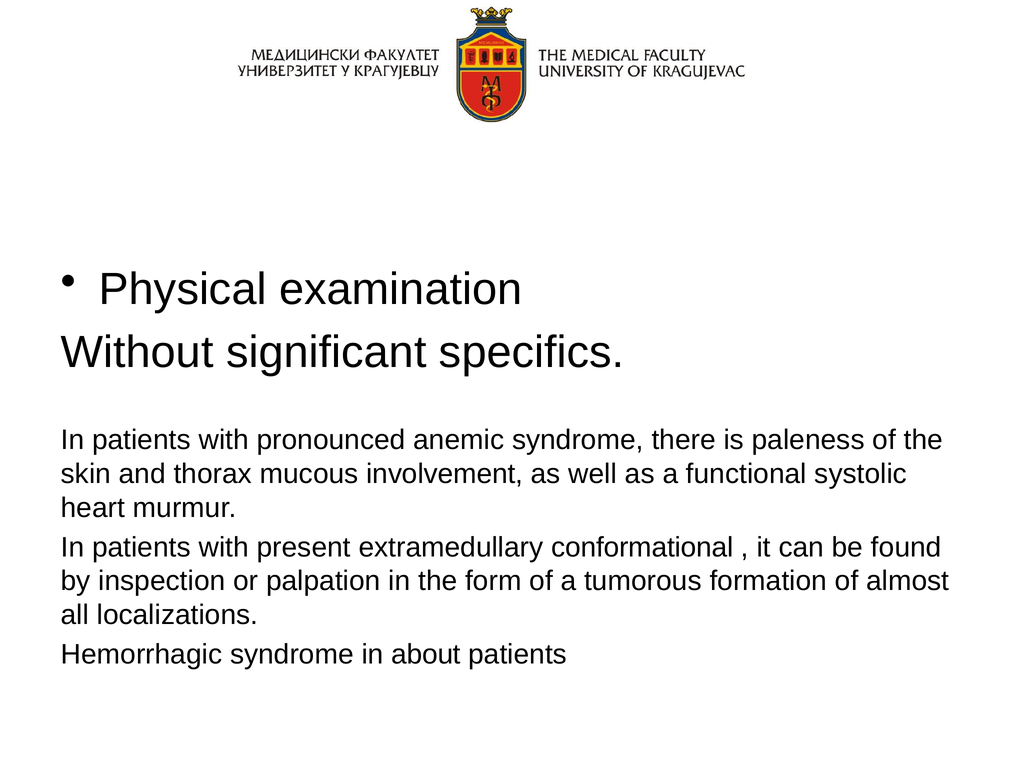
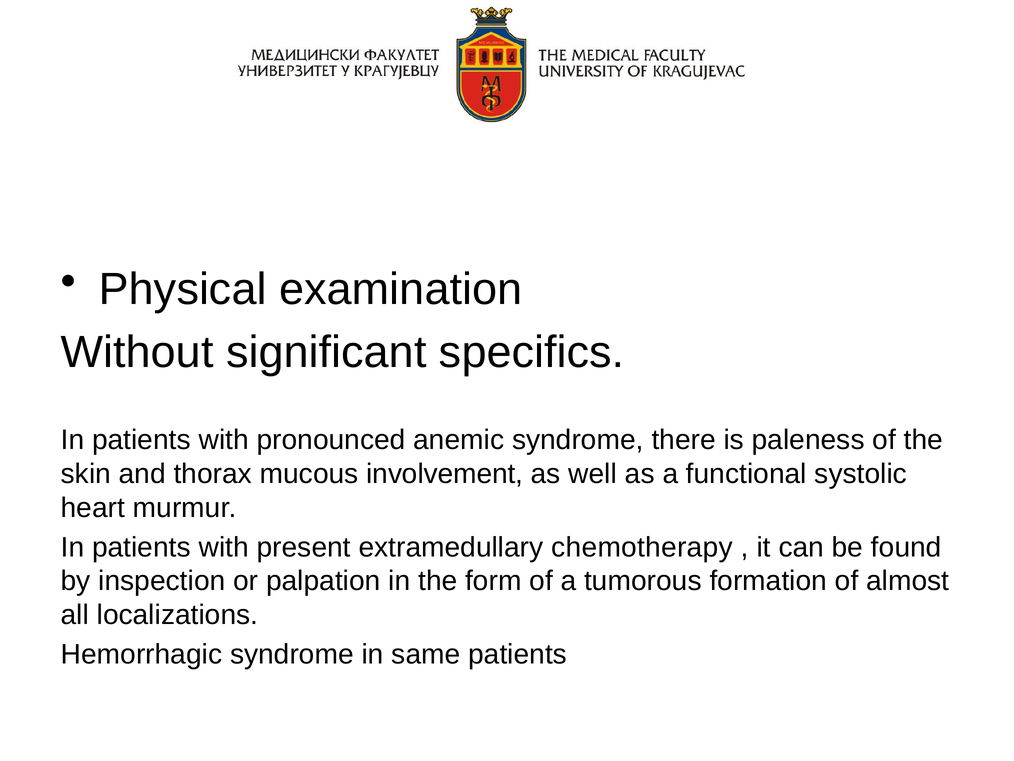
conformational: conformational -> chemotherapy
about: about -> same
